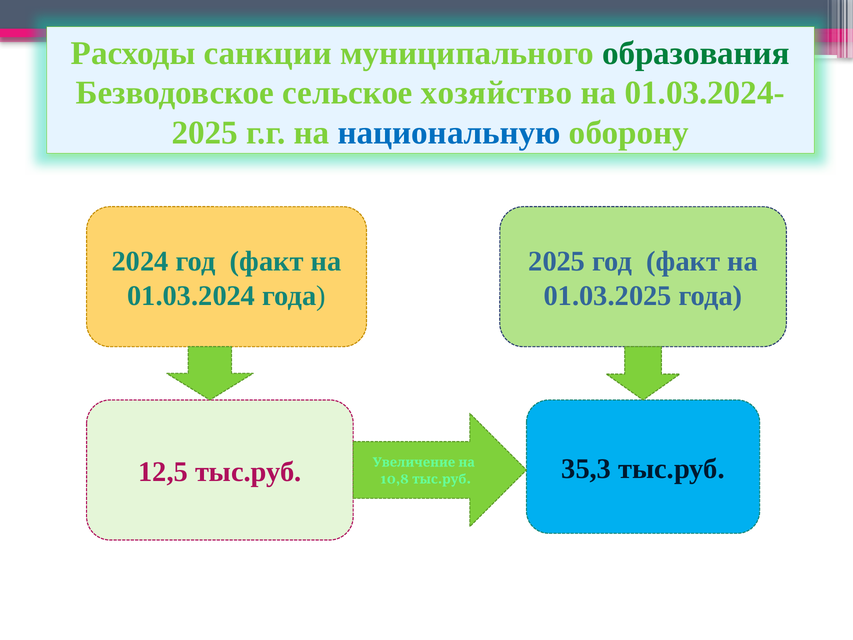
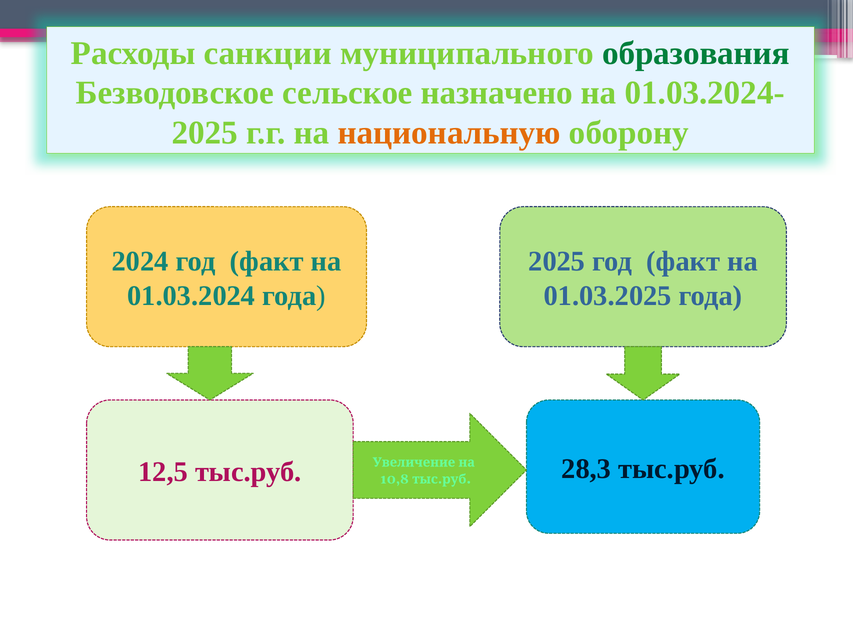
хозяйство: хозяйство -> назначено
национальную colour: blue -> orange
35,3: 35,3 -> 28,3
